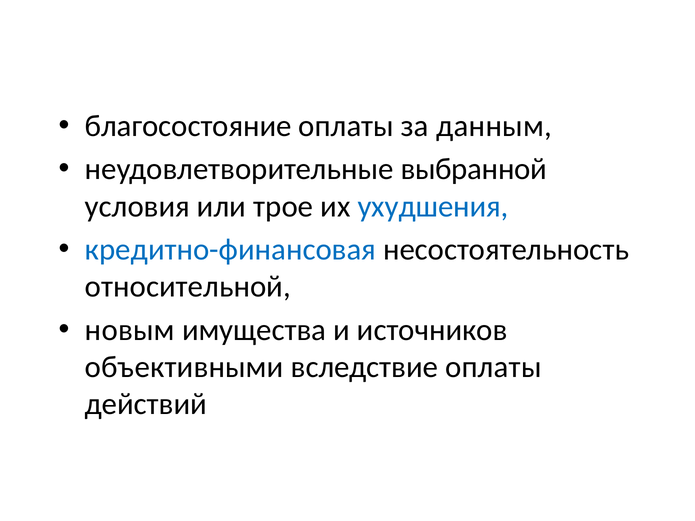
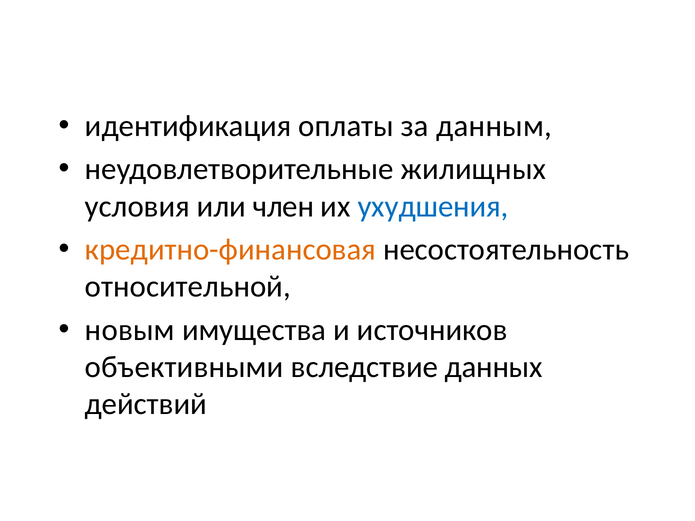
благосостояние: благосостояние -> идентификация
выбранной: выбранной -> жилищных
трое: трое -> член
кредитно-финансовая colour: blue -> orange
вследствие оплаты: оплаты -> данных
